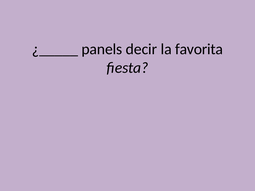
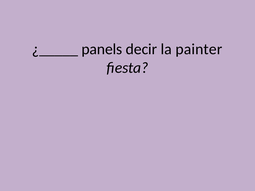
favorita: favorita -> painter
